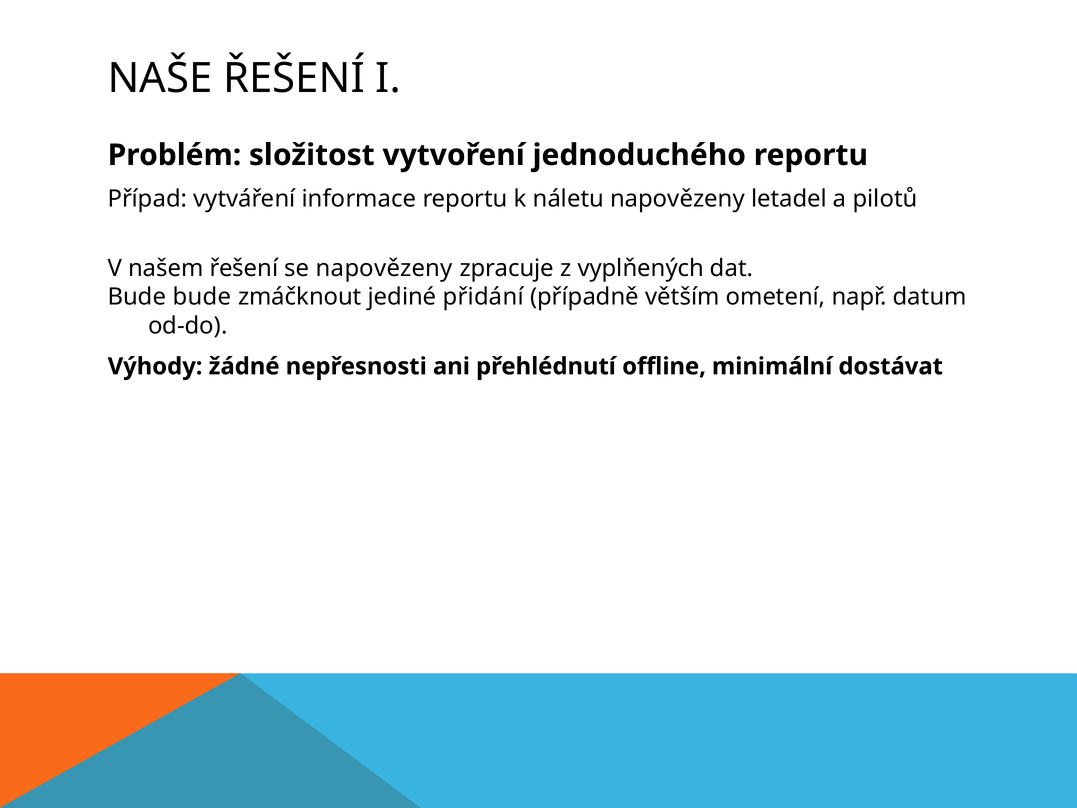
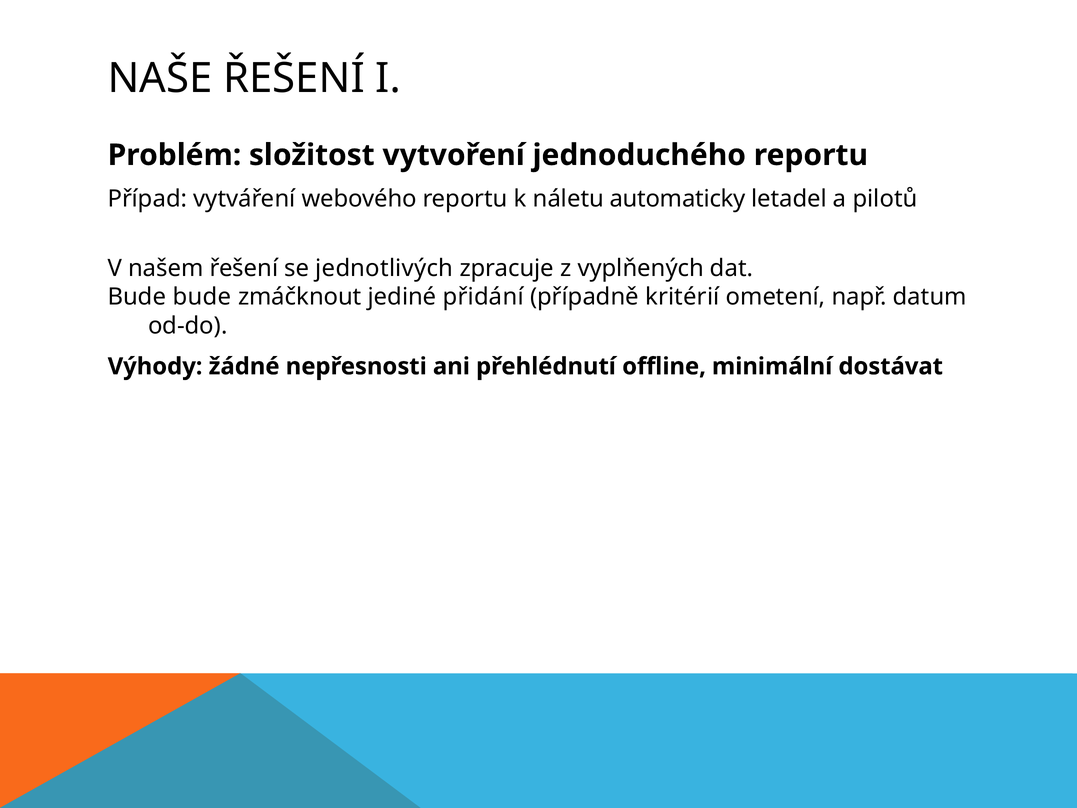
informace: informace -> webového
náletu napovězeny: napovězeny -> automaticky
se napovězeny: napovězeny -> jednotlivých
větším: větším -> kritérií
